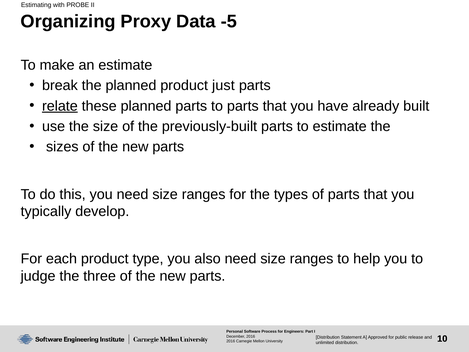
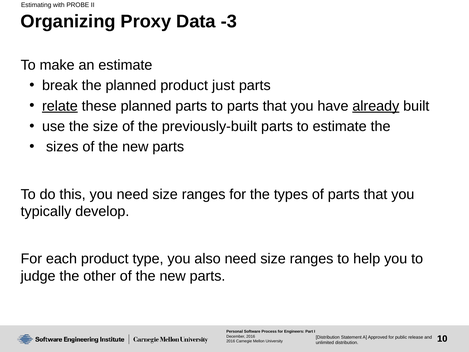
-5: -5 -> -3
already underline: none -> present
three: three -> other
